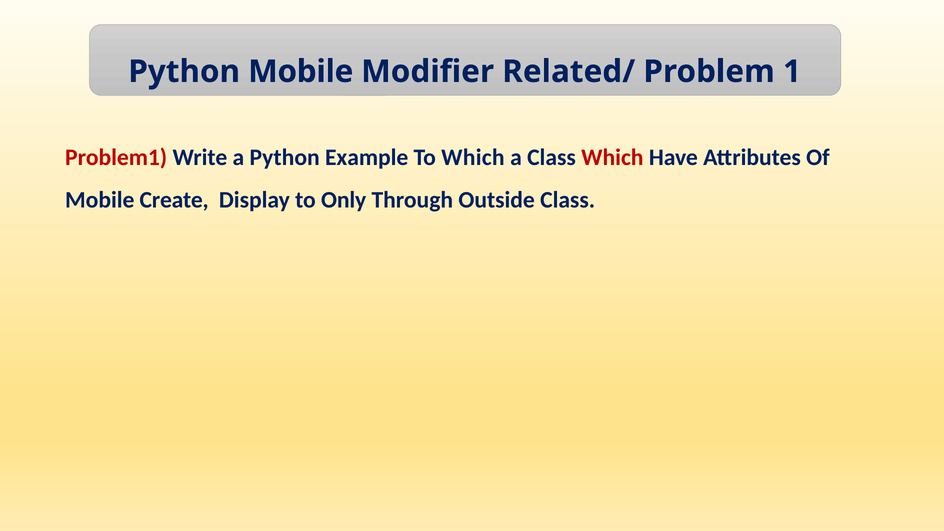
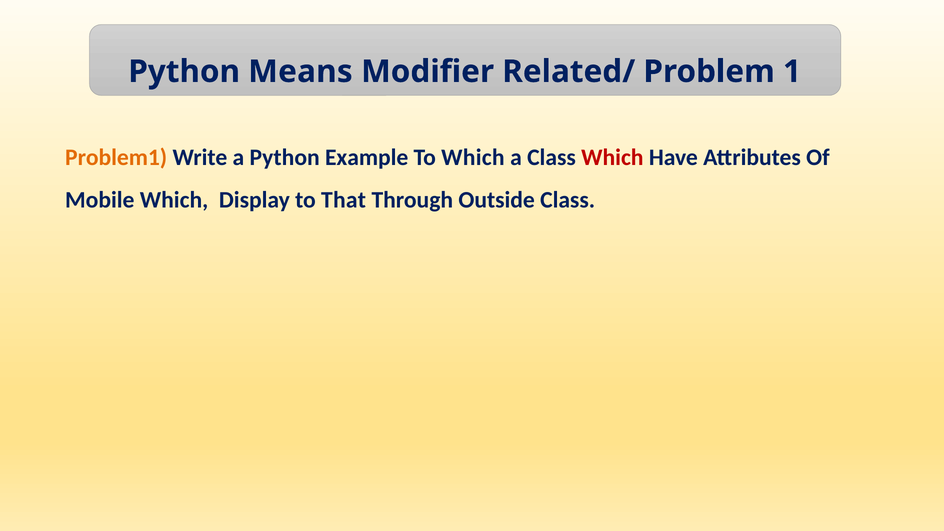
Python Mobile: Mobile -> Means
Problem1 colour: red -> orange
Mobile Create: Create -> Which
Only: Only -> That
